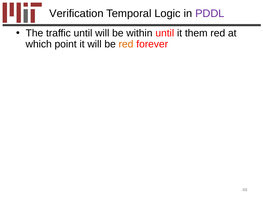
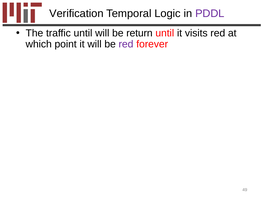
within: within -> return
them: them -> visits
red at (126, 44) colour: orange -> purple
